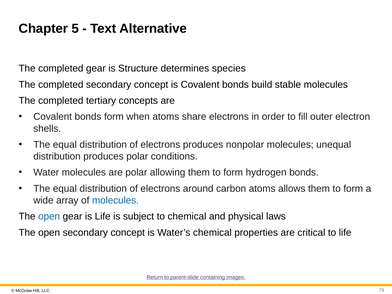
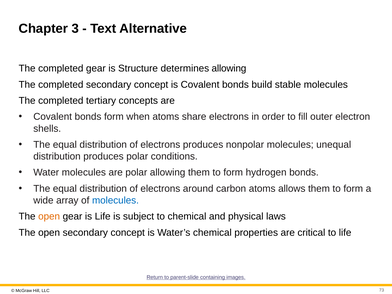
5: 5 -> 3
determines species: species -> allowing
open at (49, 216) colour: blue -> orange
